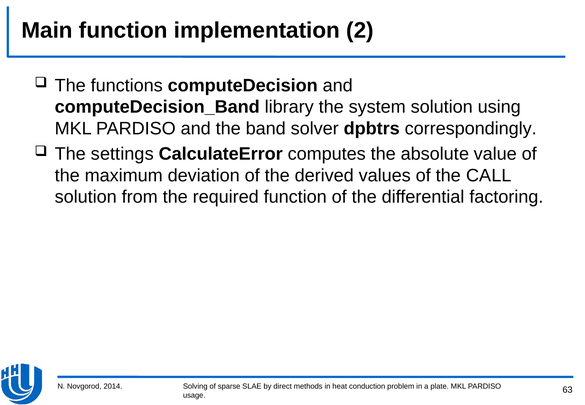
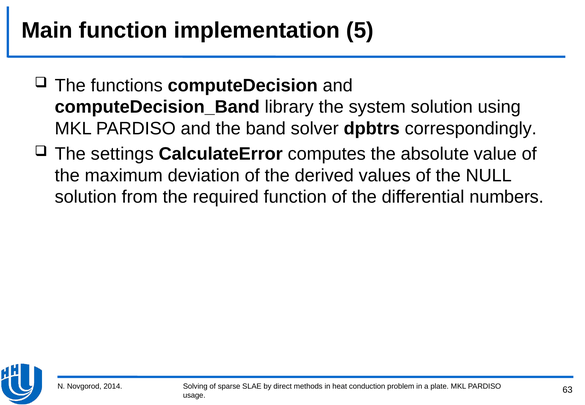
2: 2 -> 5
CALL: CALL -> NULL
factoring: factoring -> numbers
